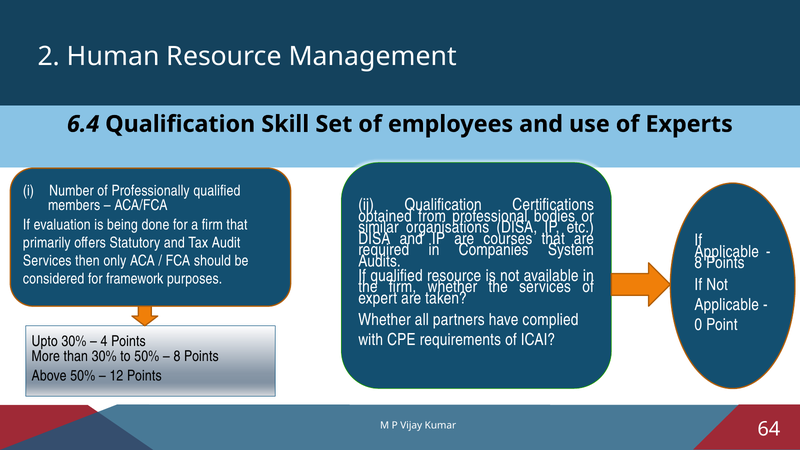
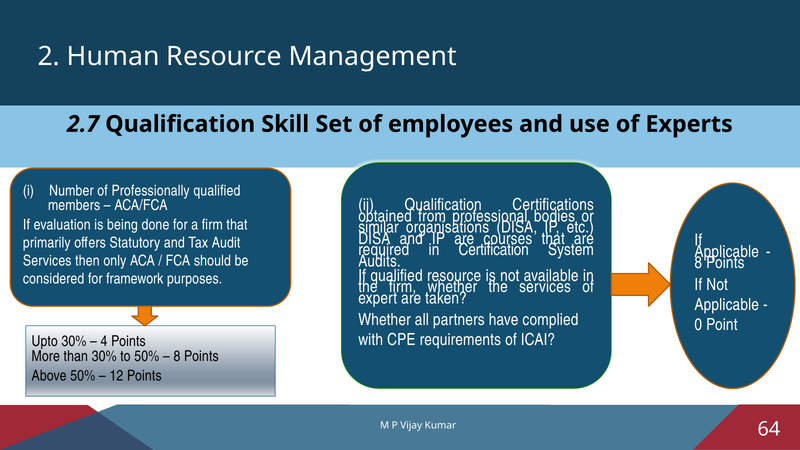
6.4: 6.4 -> 2.7
Companies: Companies -> Certification
